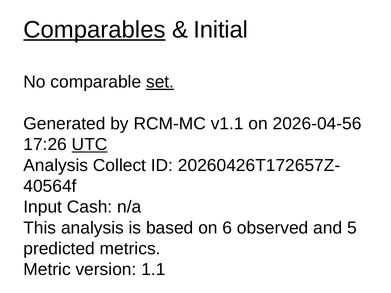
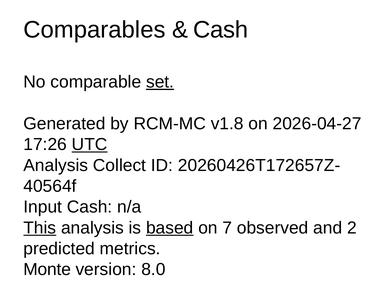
Comparables underline: present -> none
Initial at (221, 30): Initial -> Cash
v1.1: v1.1 -> v1.8
2026-04-56: 2026-04-56 -> 2026-04-27
This underline: none -> present
based underline: none -> present
6: 6 -> 7
5: 5 -> 2
Metric: Metric -> Monte
1.1: 1.1 -> 8.0
